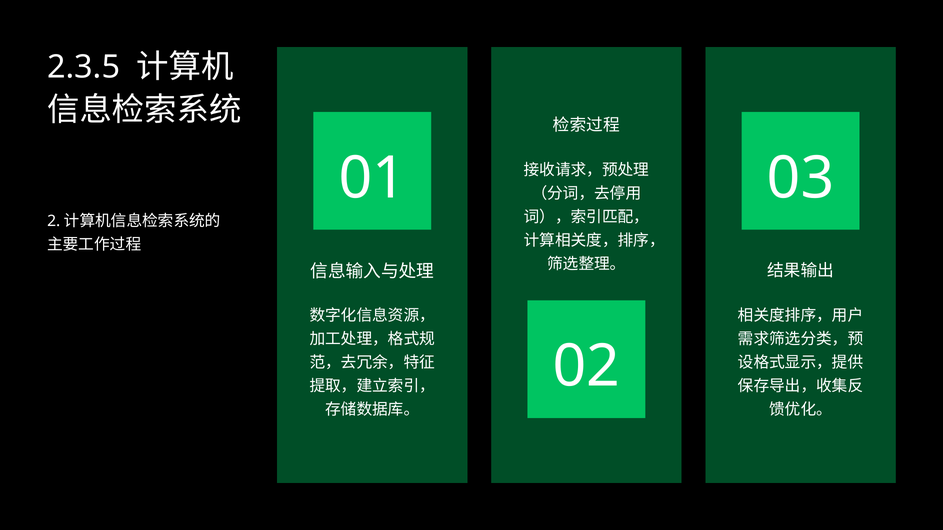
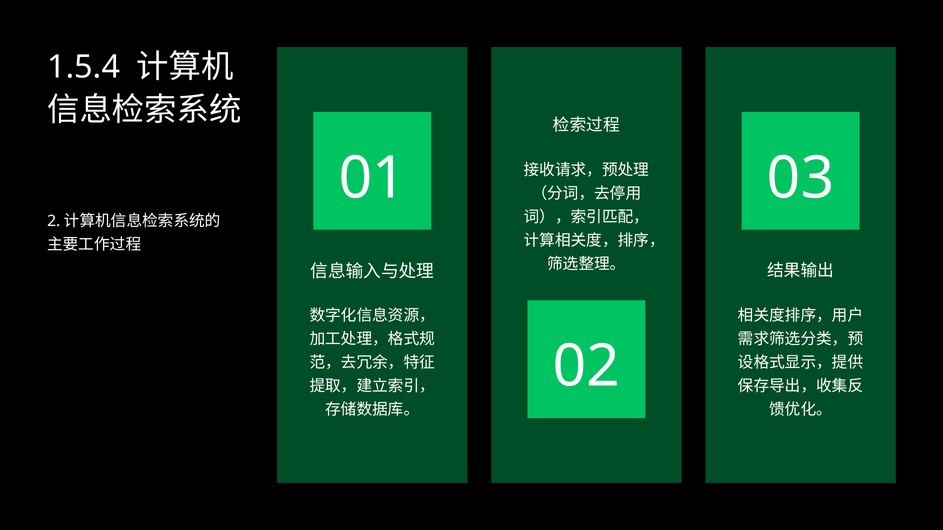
2.3.5: 2.3.5 -> 1.5.4
